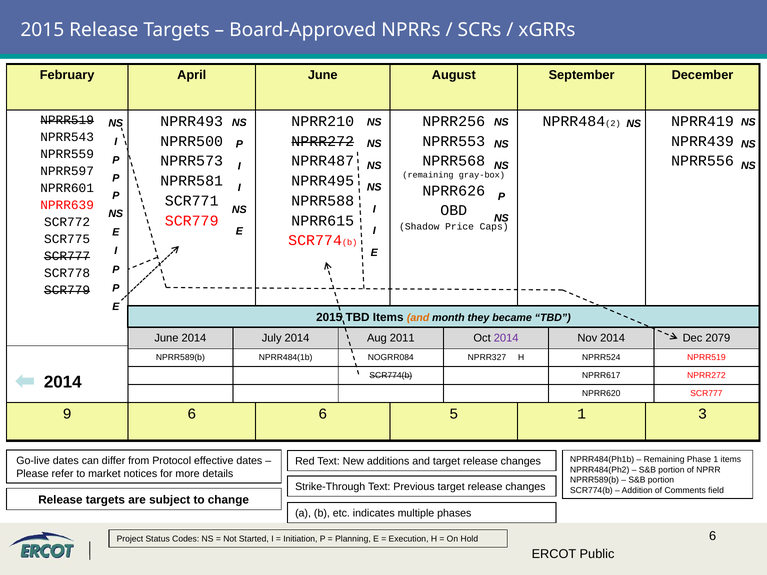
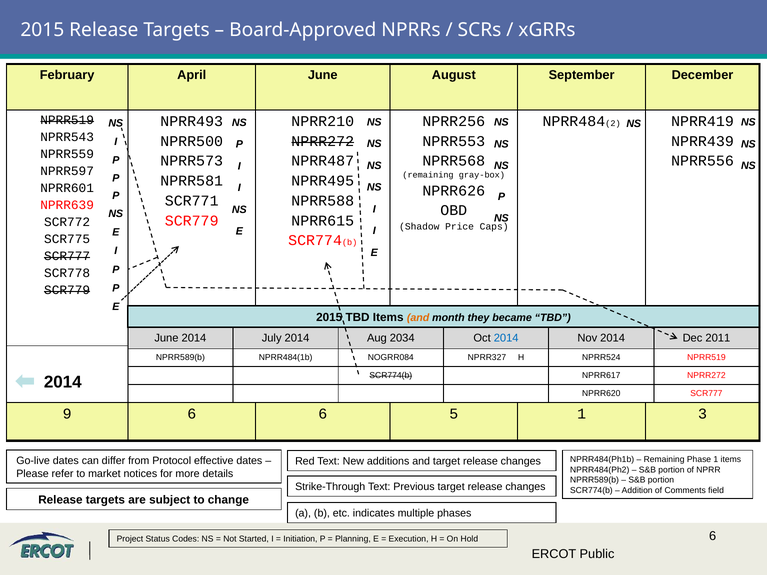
2011: 2011 -> 2034
2014 at (506, 338) colour: purple -> blue
2079: 2079 -> 2011
